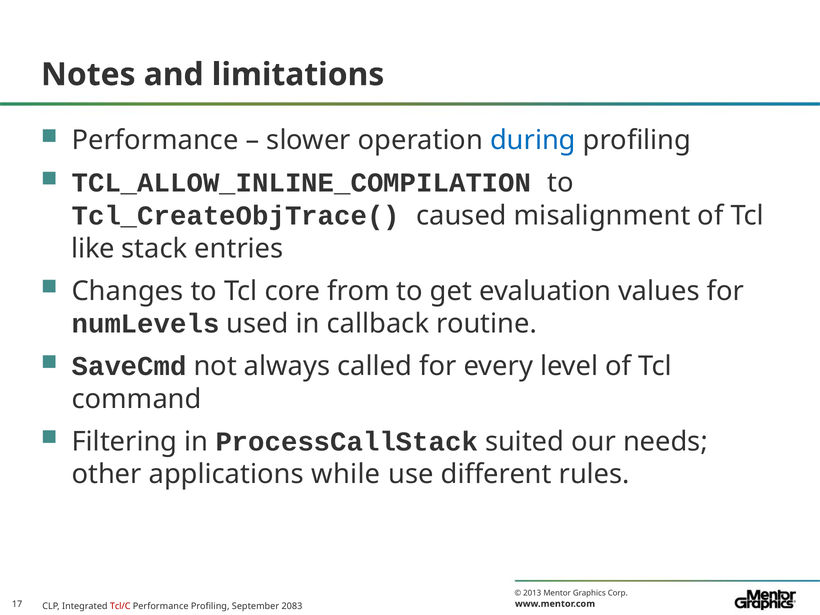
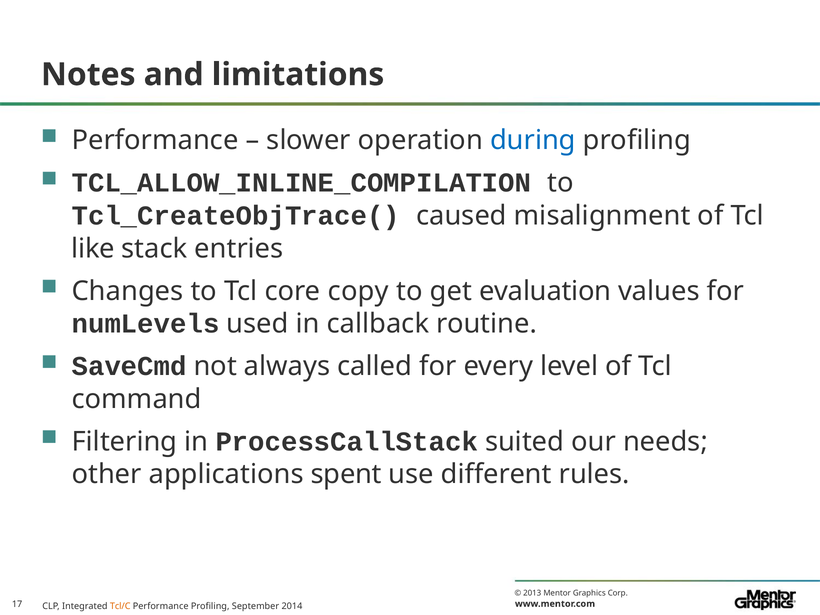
from: from -> copy
while: while -> spent
Tcl/C colour: red -> orange
2083: 2083 -> 2014
